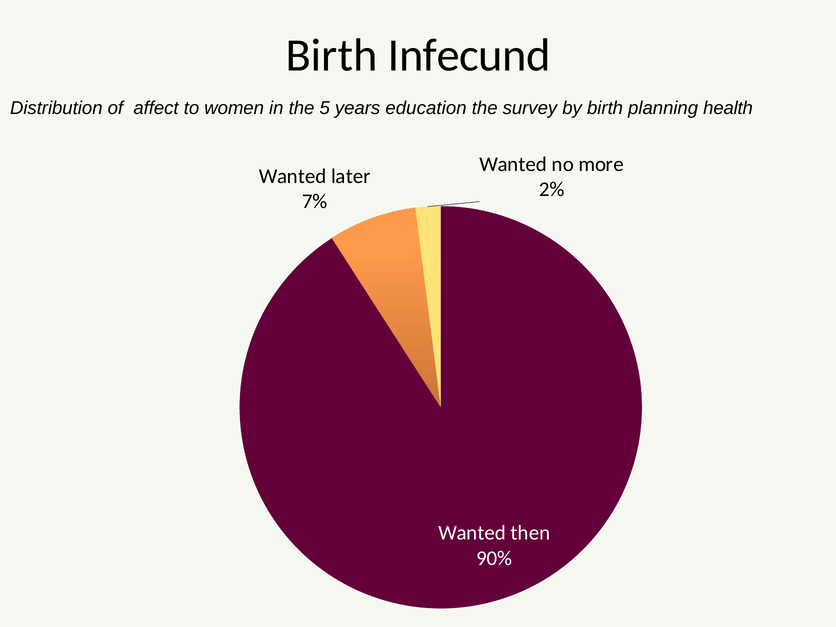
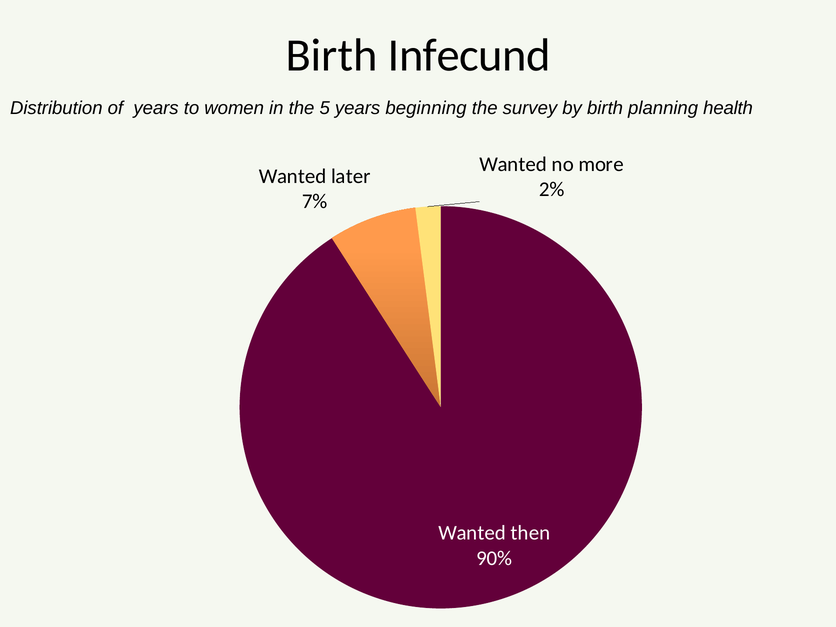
of affect: affect -> years
education: education -> beginning
